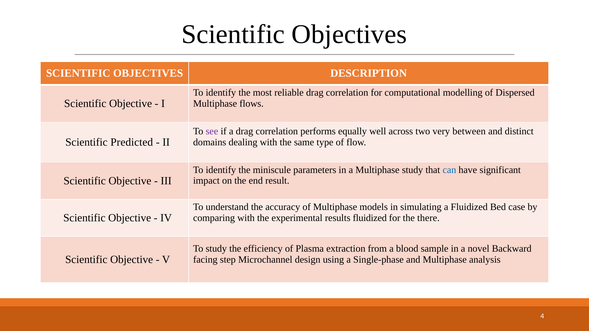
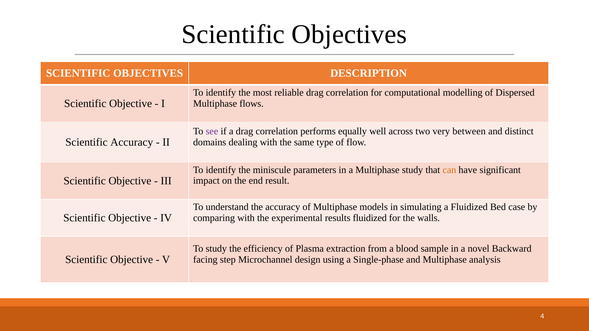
Scientific Predicted: Predicted -> Accuracy
can colour: blue -> orange
there: there -> walls
